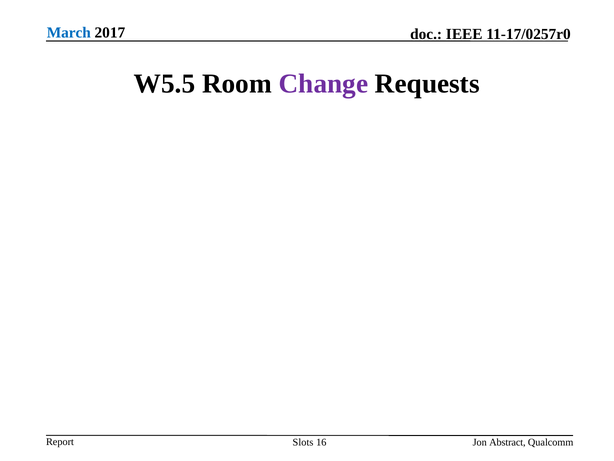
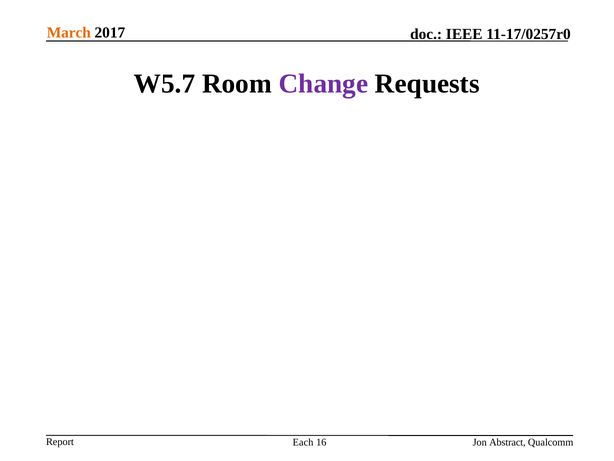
March colour: blue -> orange
W5.5: W5.5 -> W5.7
Slots: Slots -> Each
